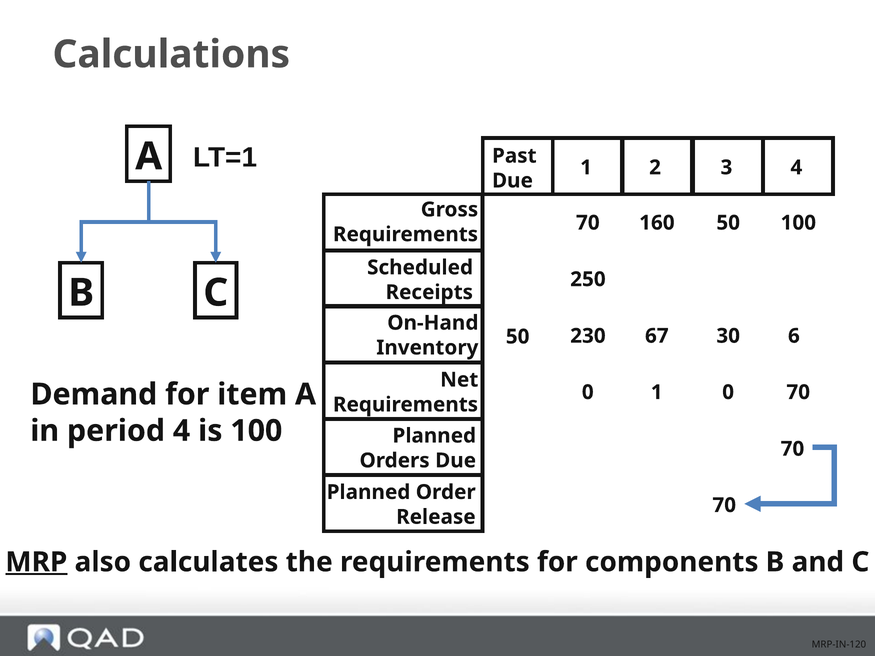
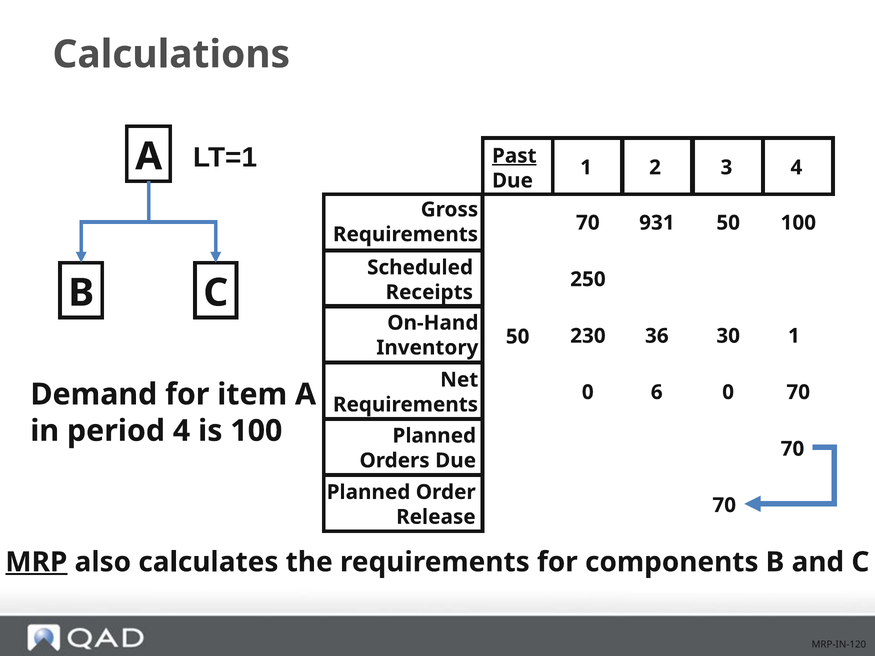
Past underline: none -> present
160: 160 -> 931
67: 67 -> 36
30 6: 6 -> 1
0 1: 1 -> 6
